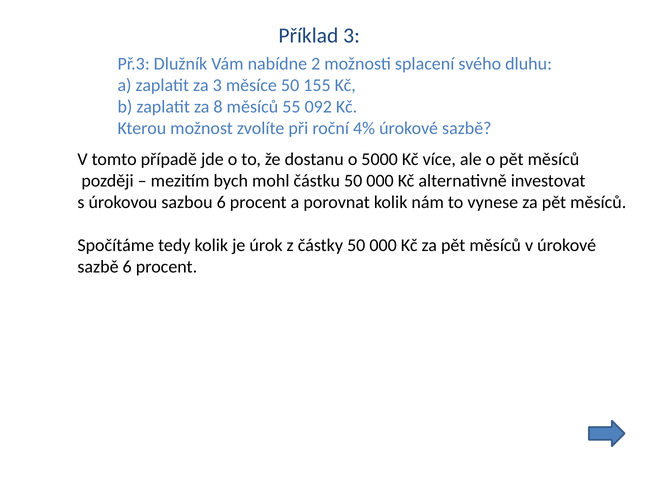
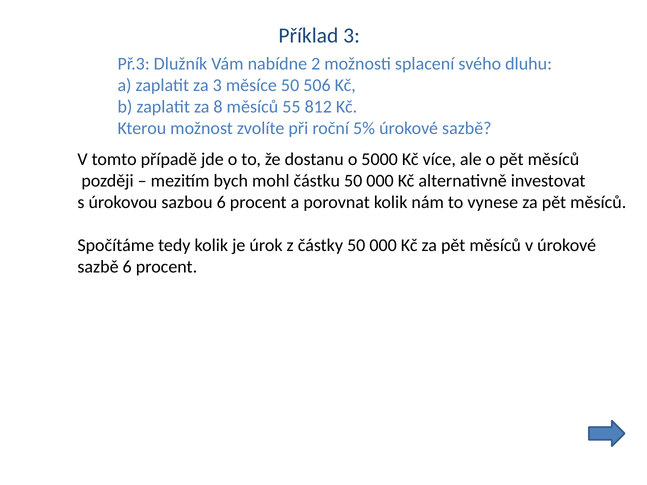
155: 155 -> 506
092: 092 -> 812
4%: 4% -> 5%
